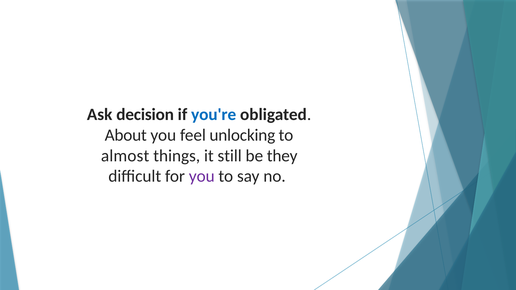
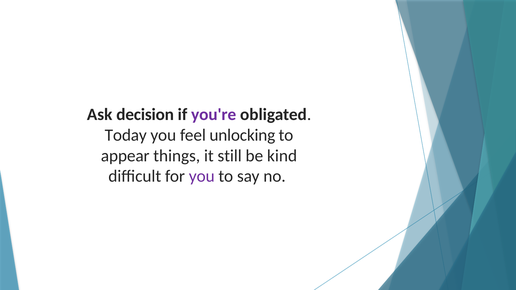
you're colour: blue -> purple
About: About -> Today
almost: almost -> appear
they: they -> kind
